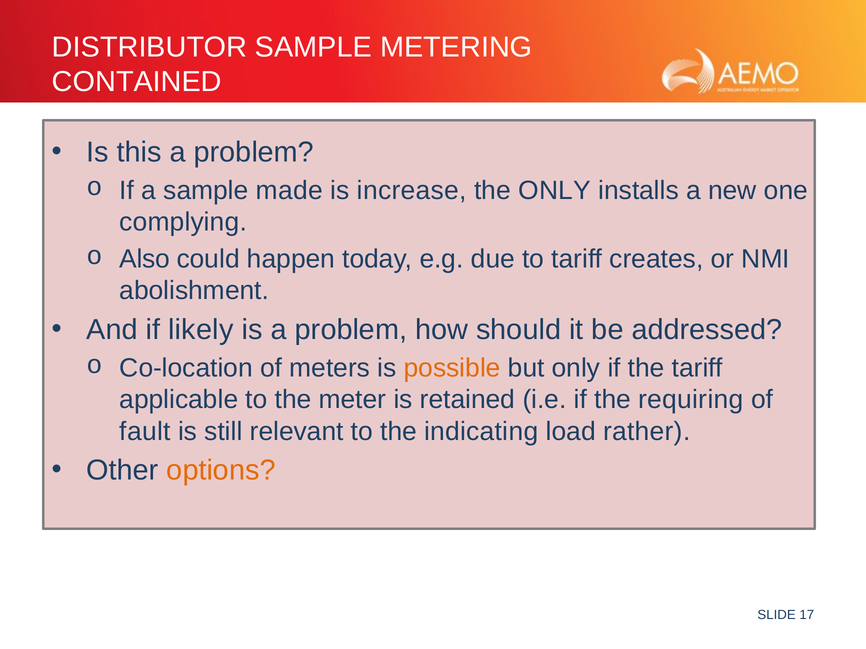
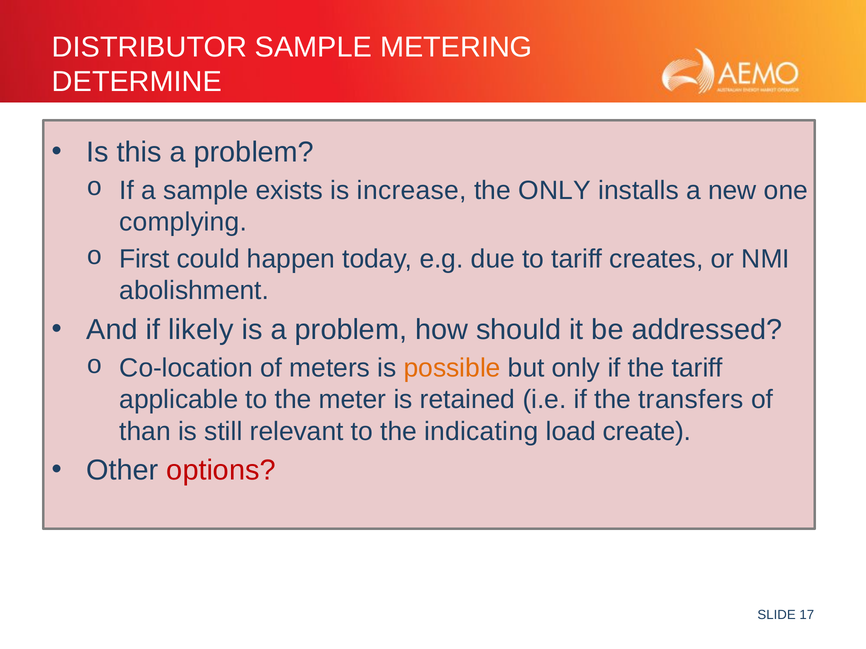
CONTAINED: CONTAINED -> DETERMINE
made: made -> exists
Also: Also -> First
requiring: requiring -> transfers
fault: fault -> than
rather: rather -> create
options colour: orange -> red
